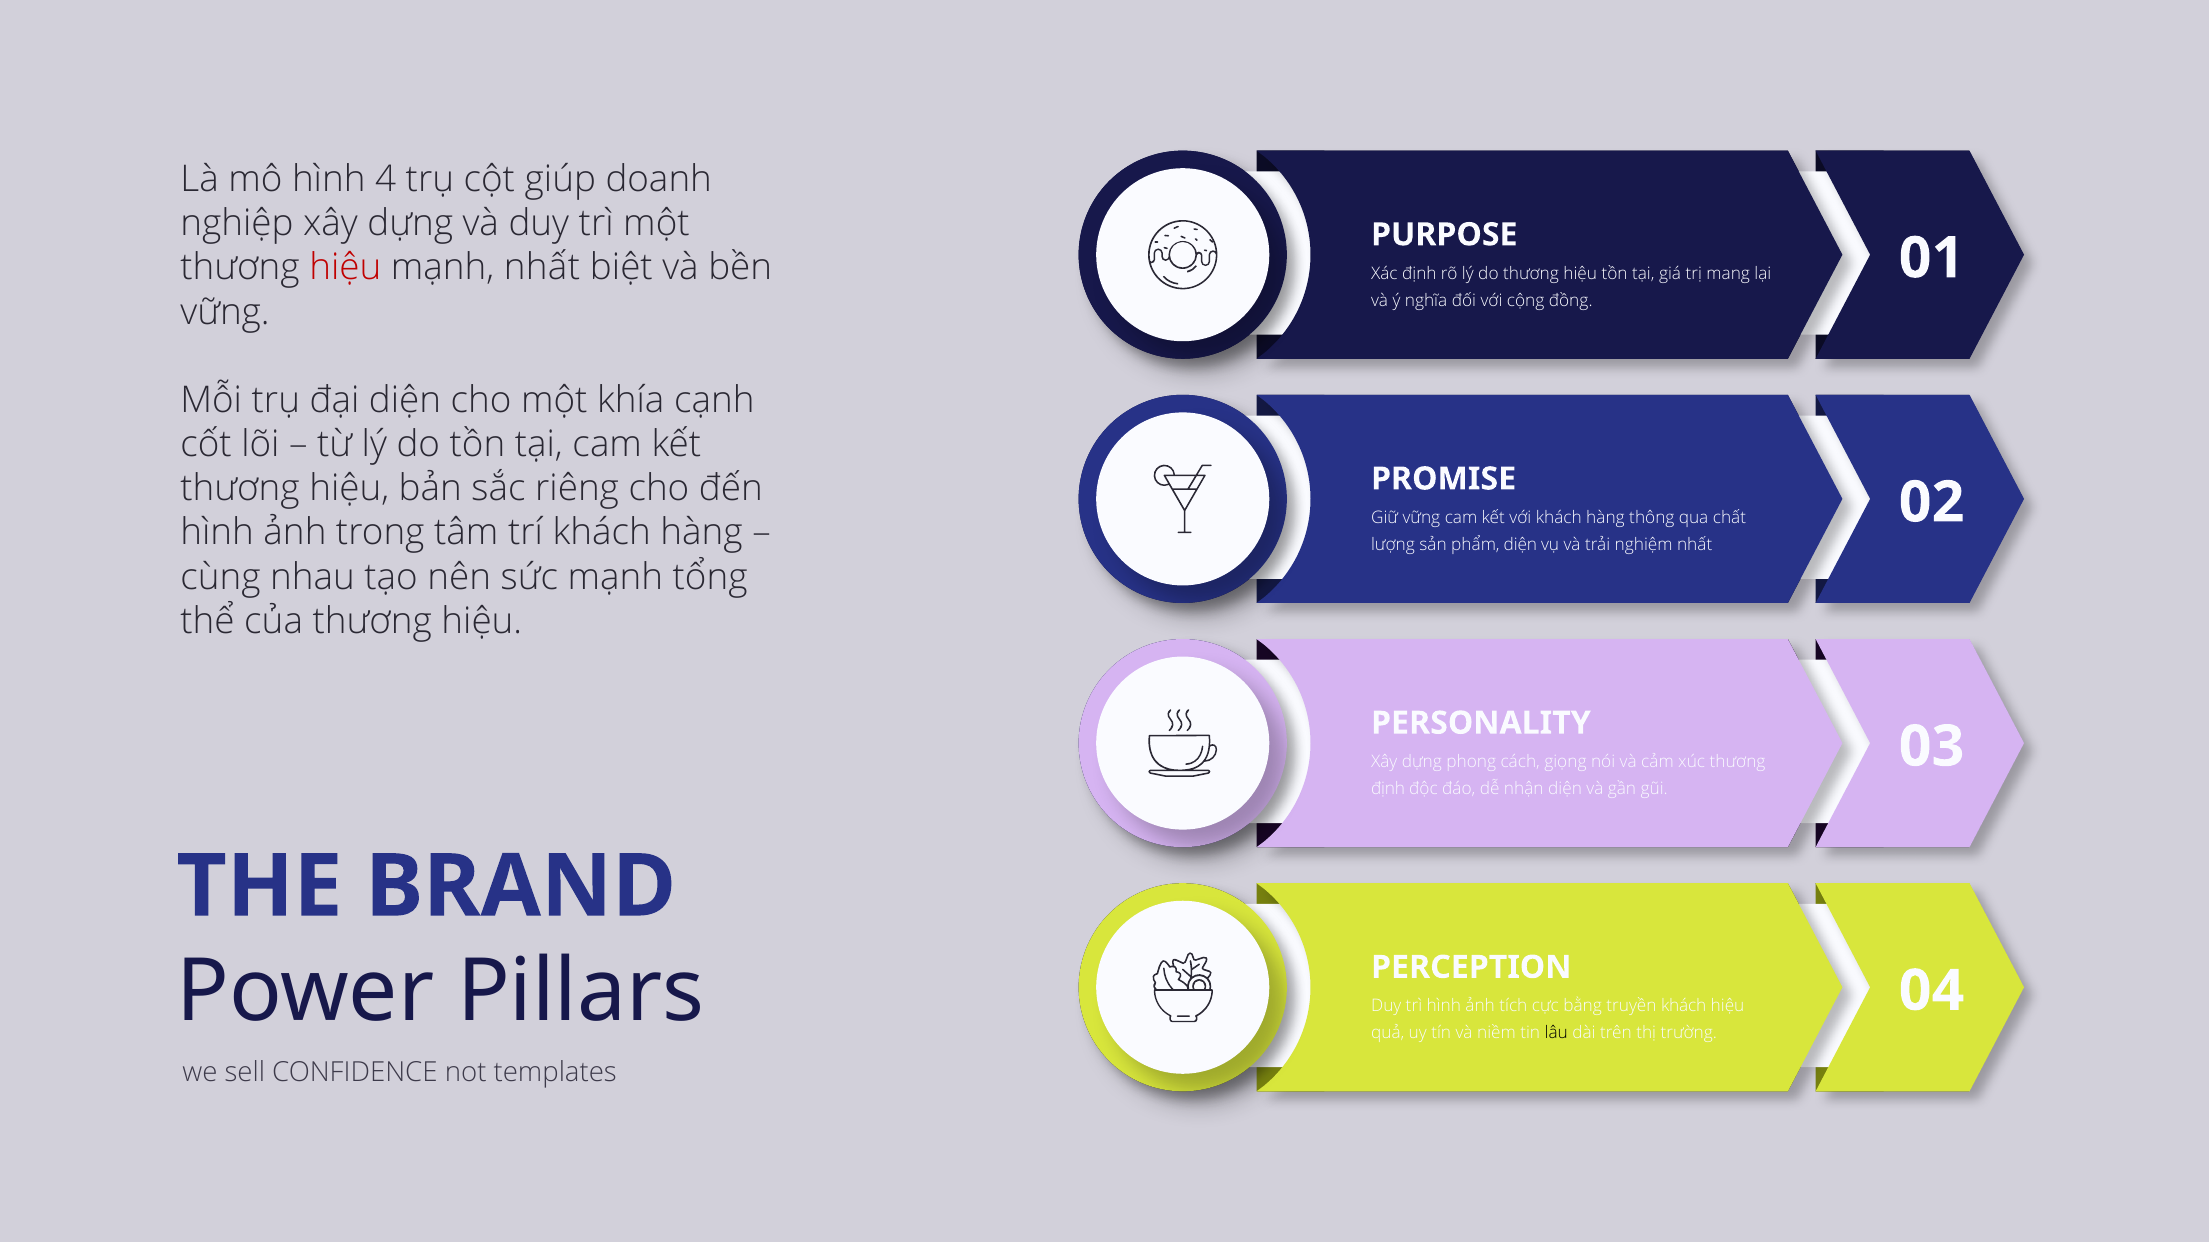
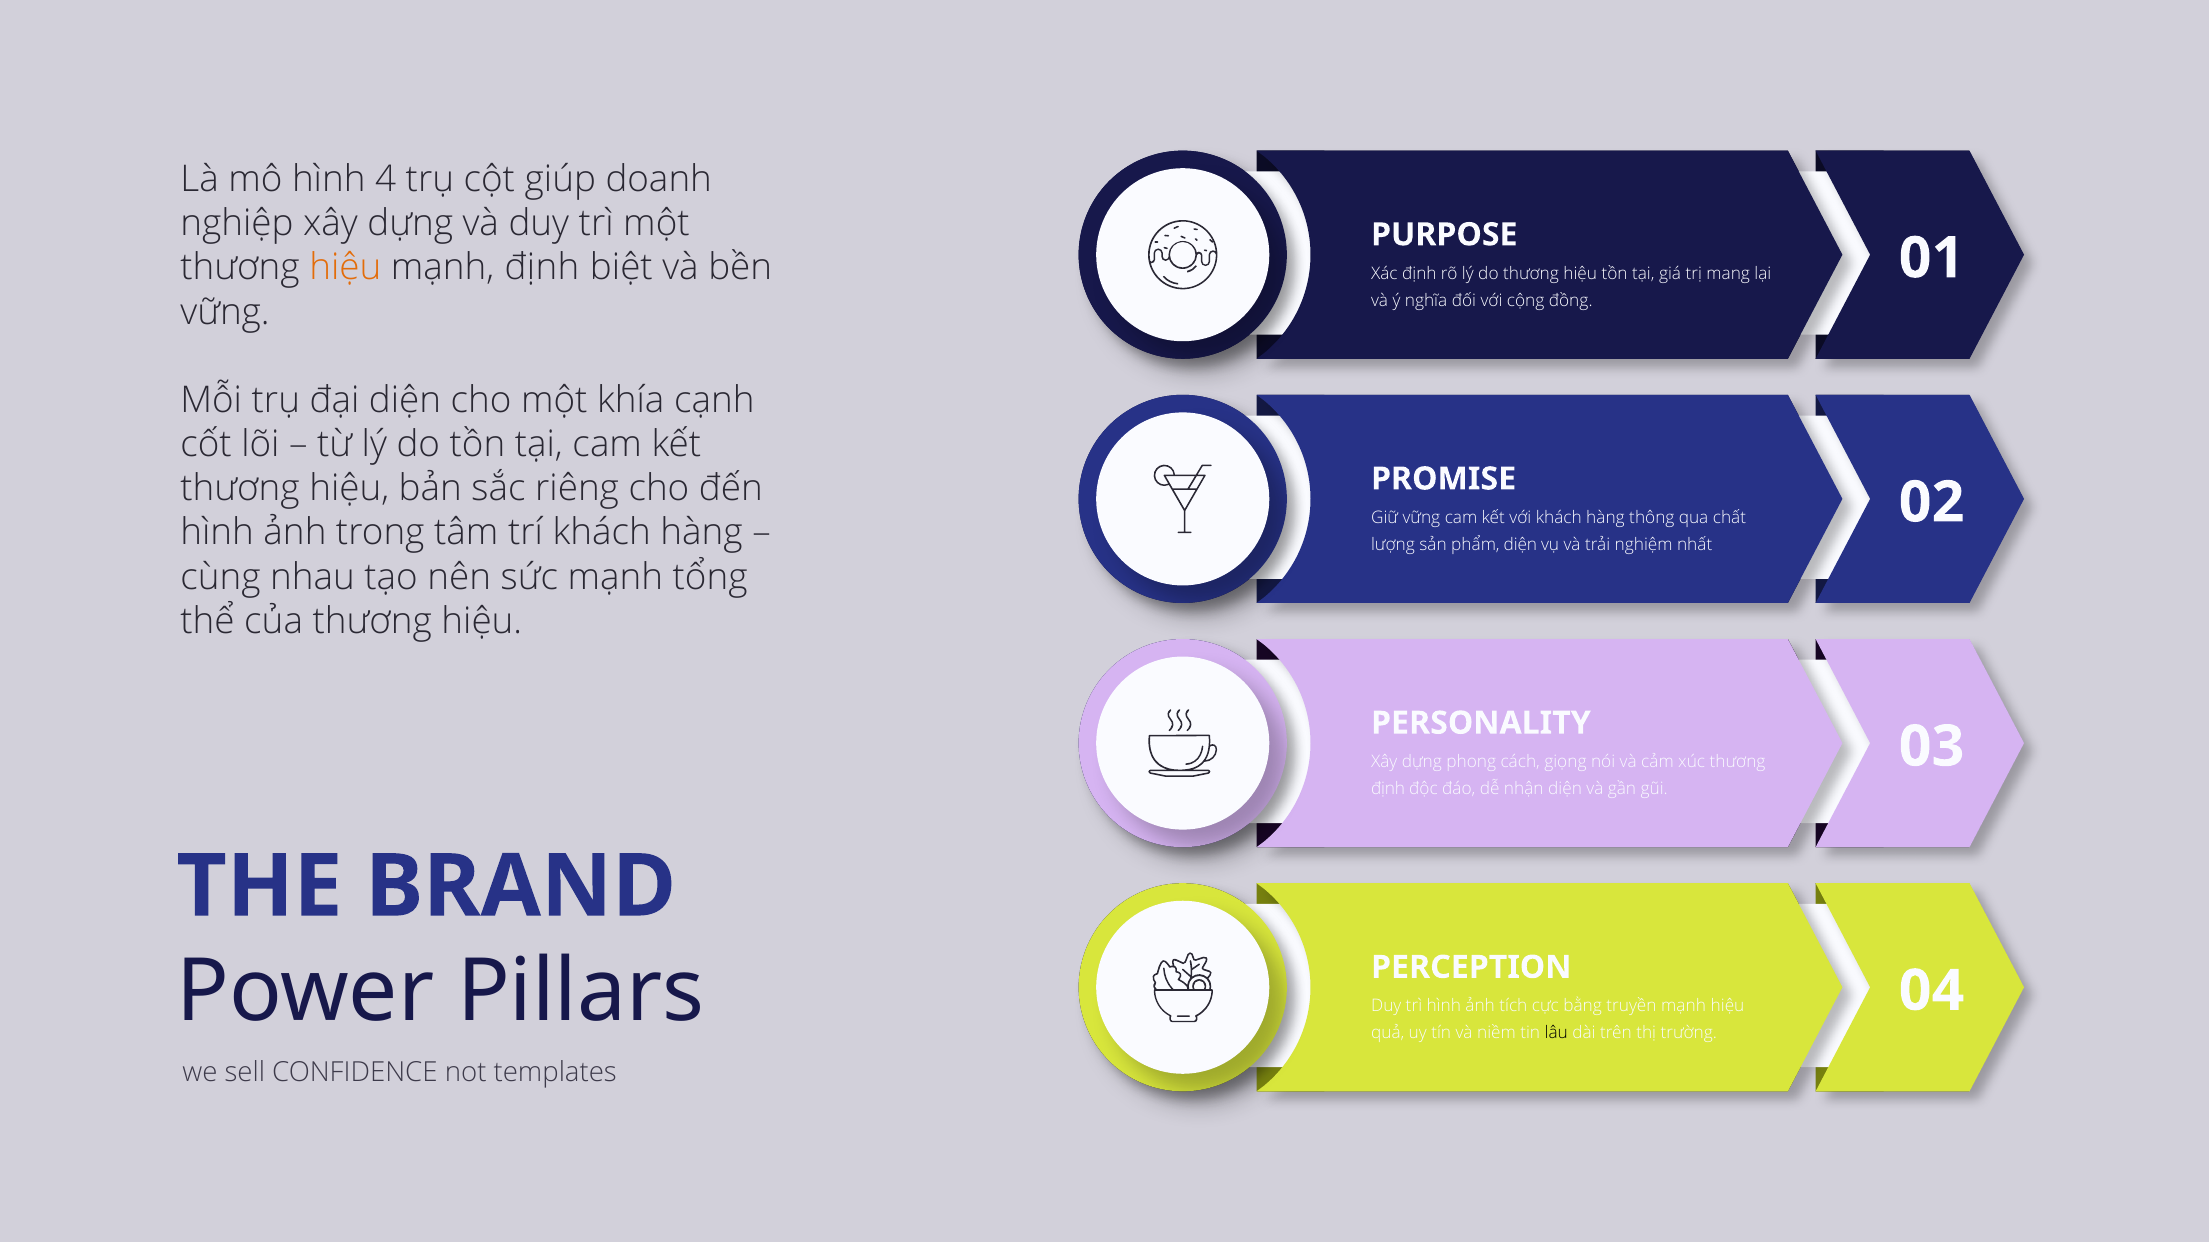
hiệu at (345, 268) colour: red -> orange
mạnh nhất: nhất -> định
truyền khách: khách -> mạnh
